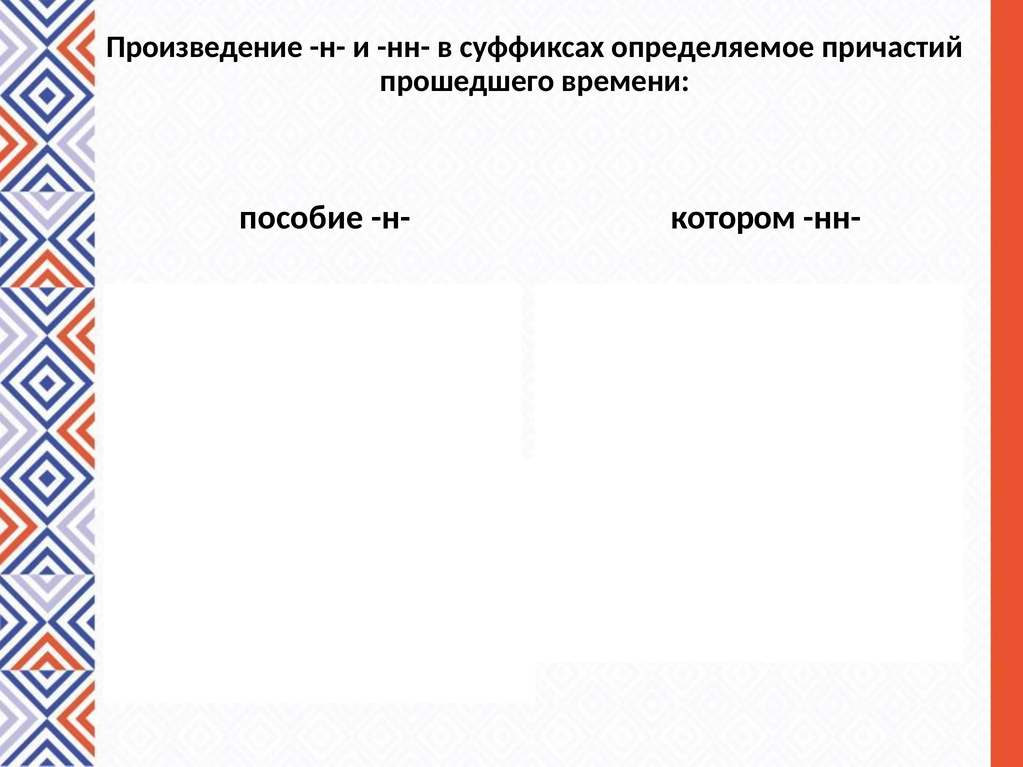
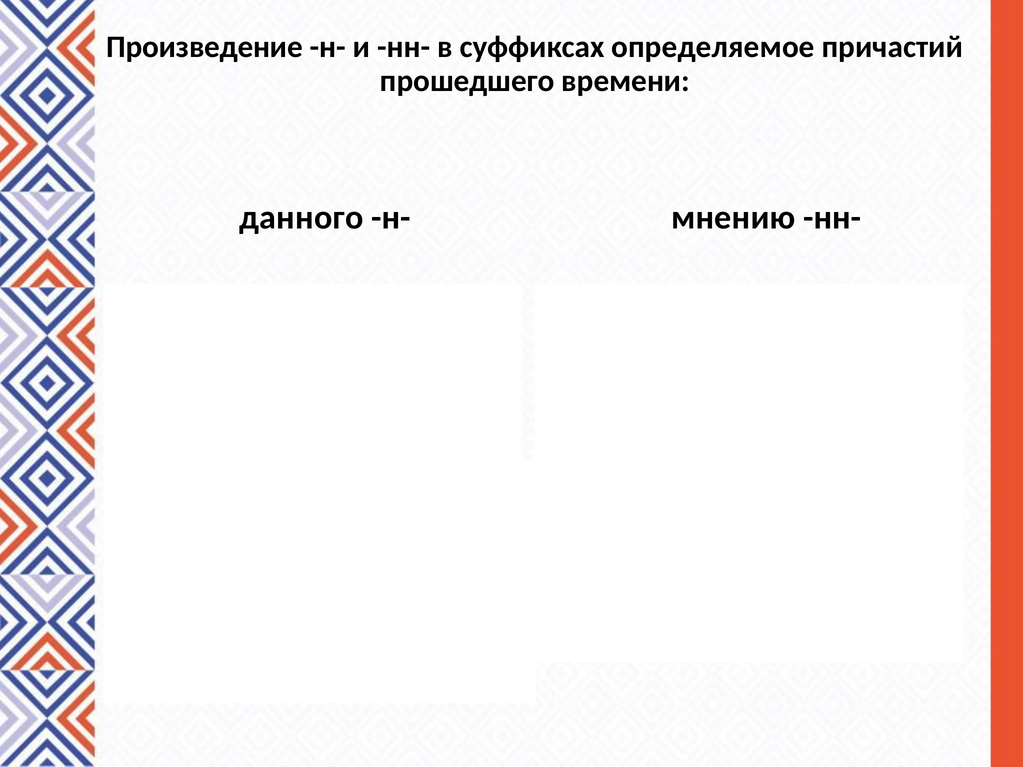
пособие: пособие -> данного
котором: котором -> мнению
